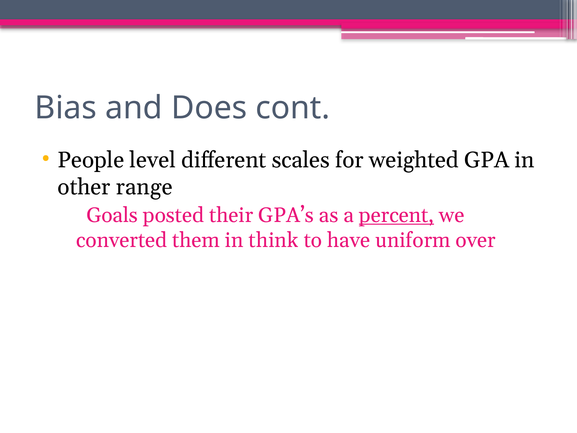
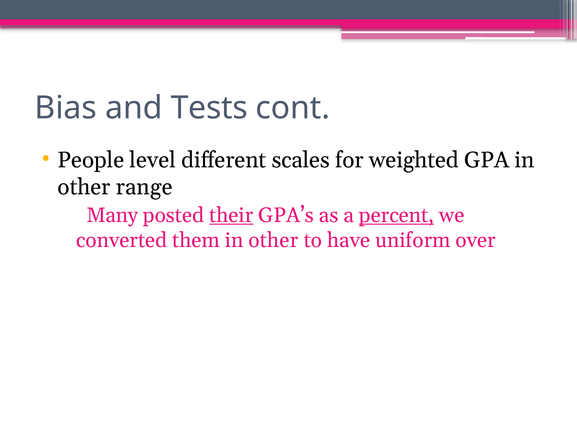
Does: Does -> Tests
Goals: Goals -> Many
their underline: none -> present
them in think: think -> other
